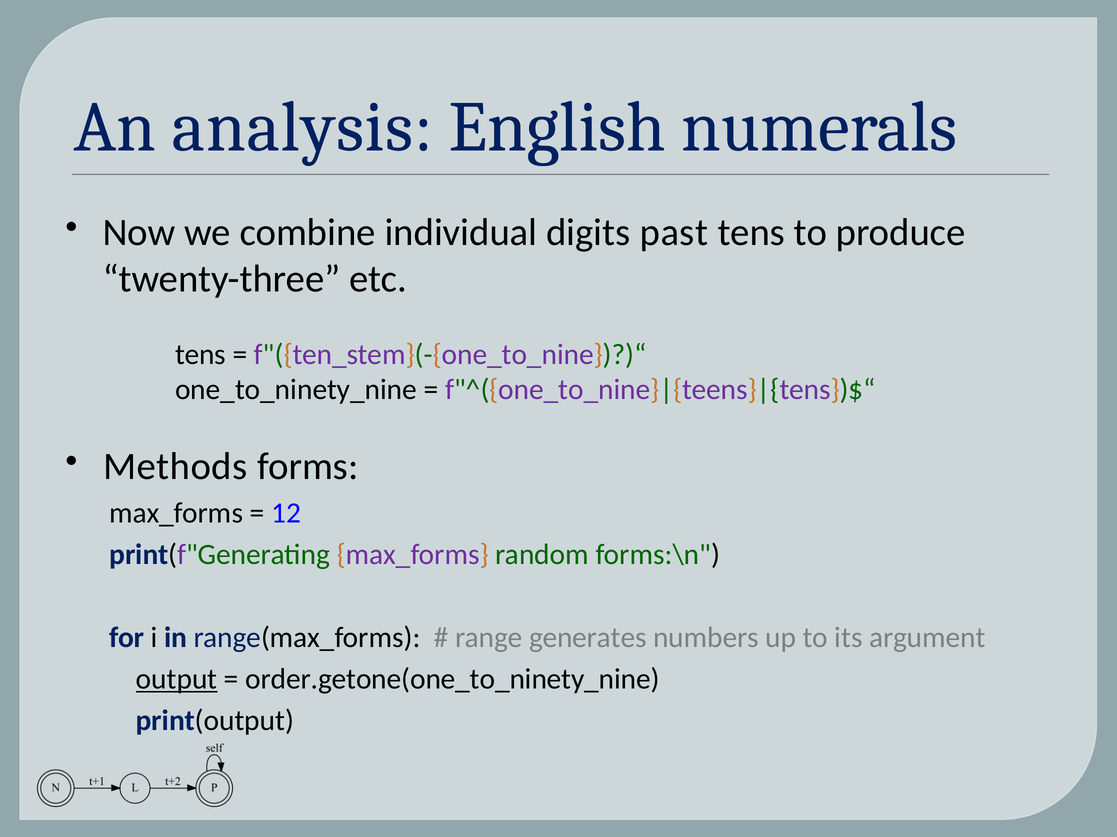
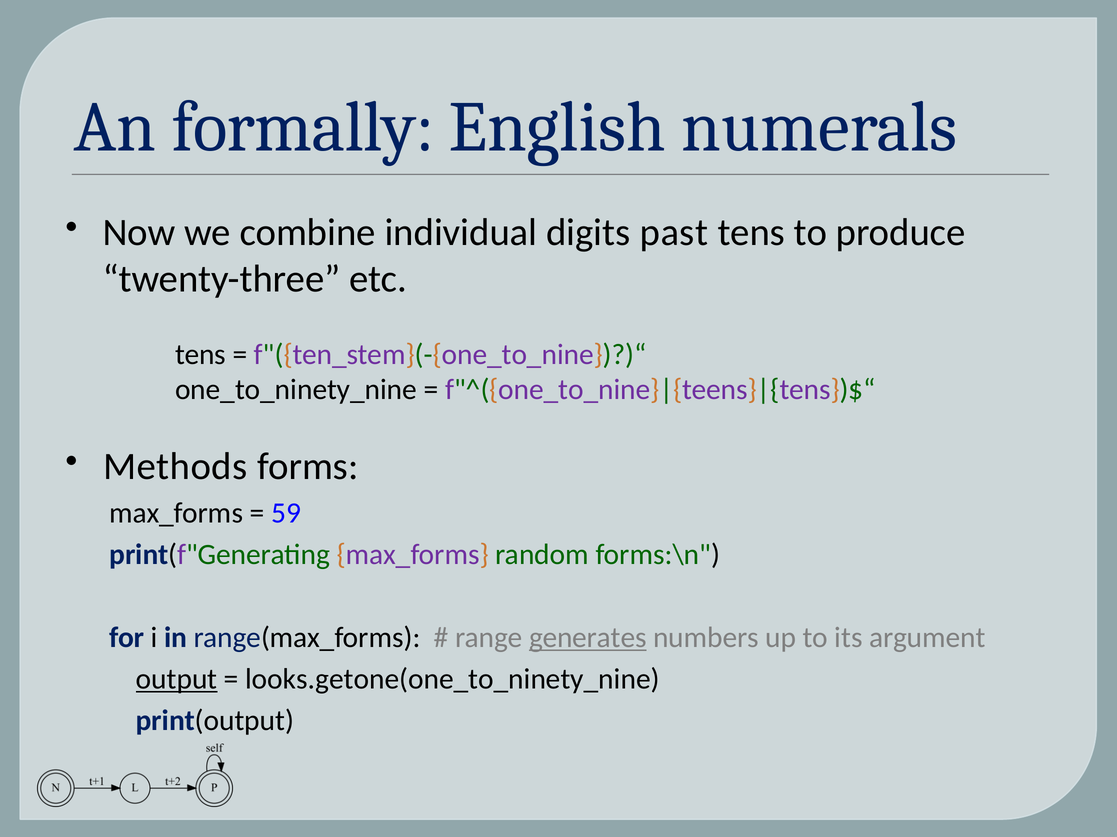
analysis: analysis -> formally
12: 12 -> 59
generates underline: none -> present
order.getone(one_to_ninety_nine: order.getone(one_to_ninety_nine -> looks.getone(one_to_ninety_nine
